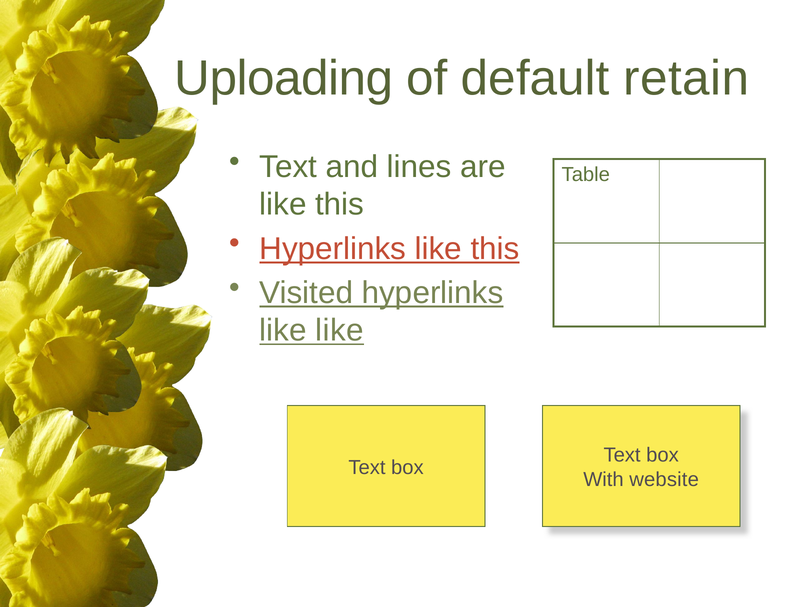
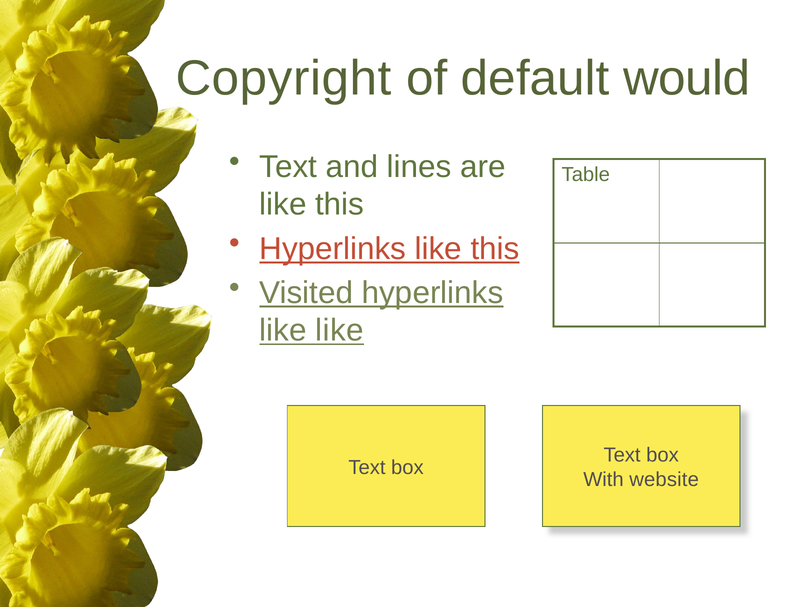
Uploading: Uploading -> Copyright
retain: retain -> would
